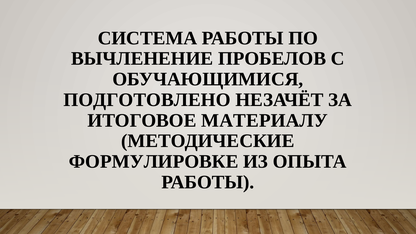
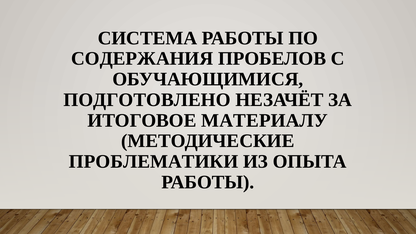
ВЫЧЛЕНЕНИЕ: ВЫЧЛЕНЕНИЕ -> СОДЕРЖАНИЯ
ФОРМУЛИРОВКЕ: ФОРМУЛИРОВКЕ -> ПРОБЛЕМАТИКИ
